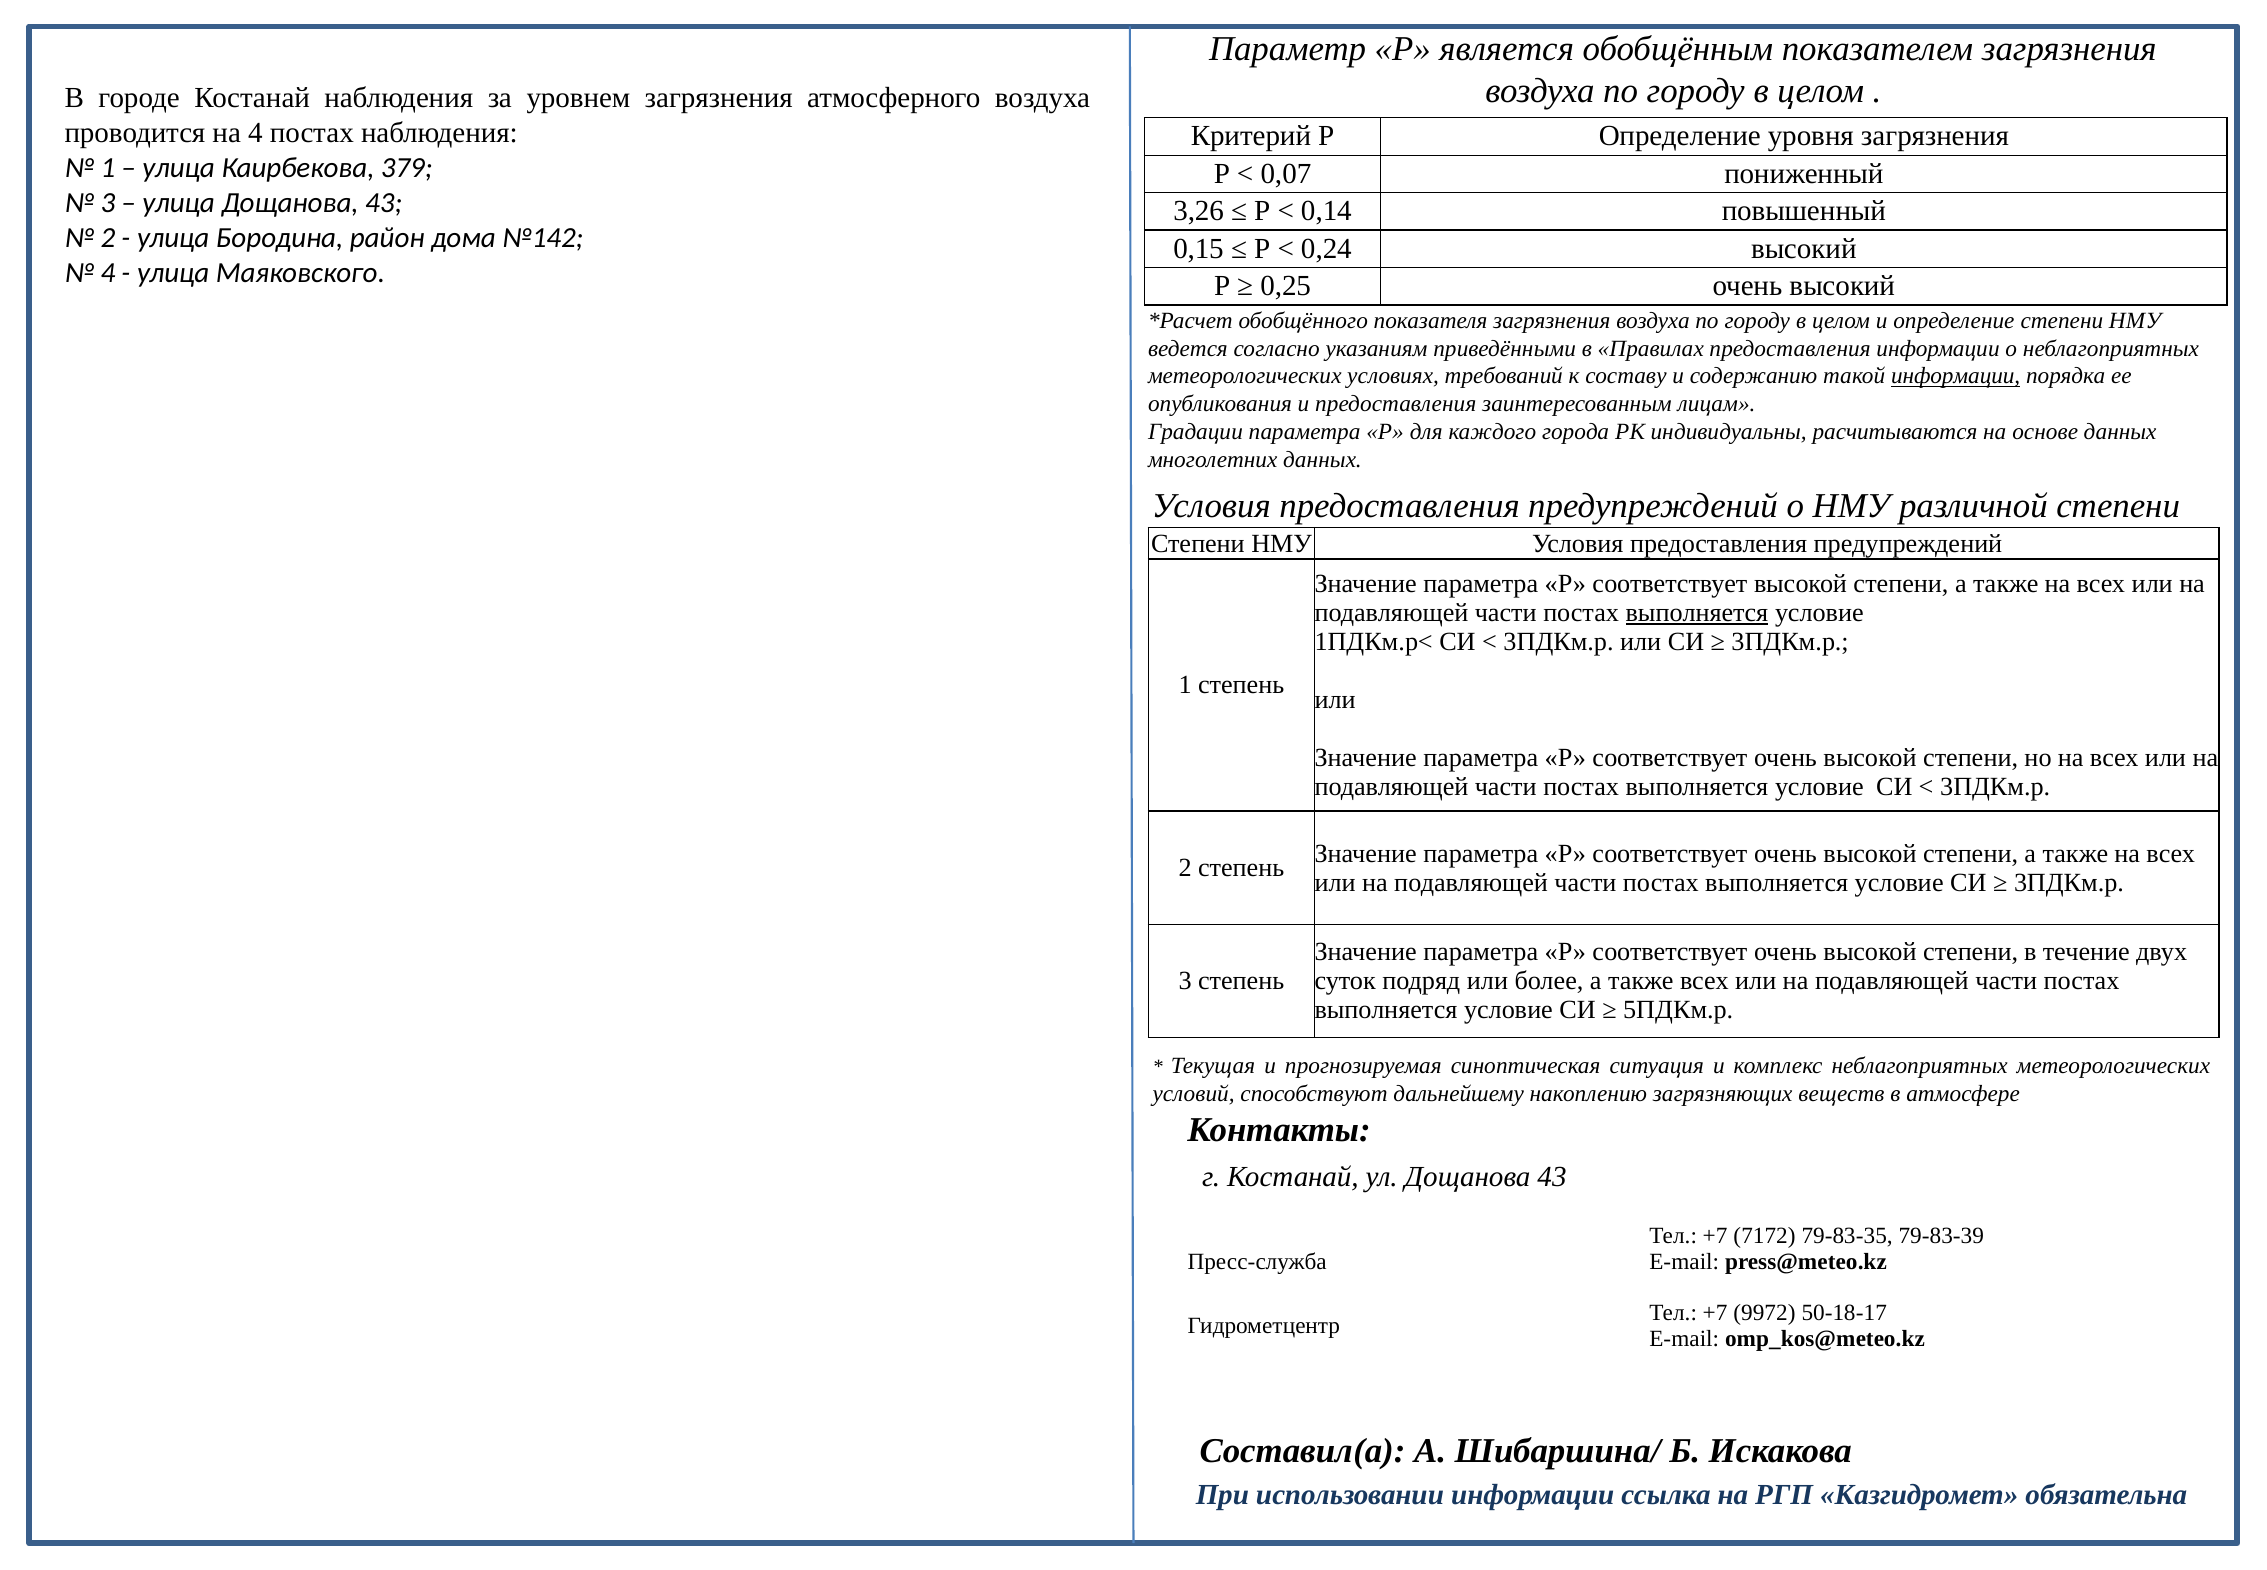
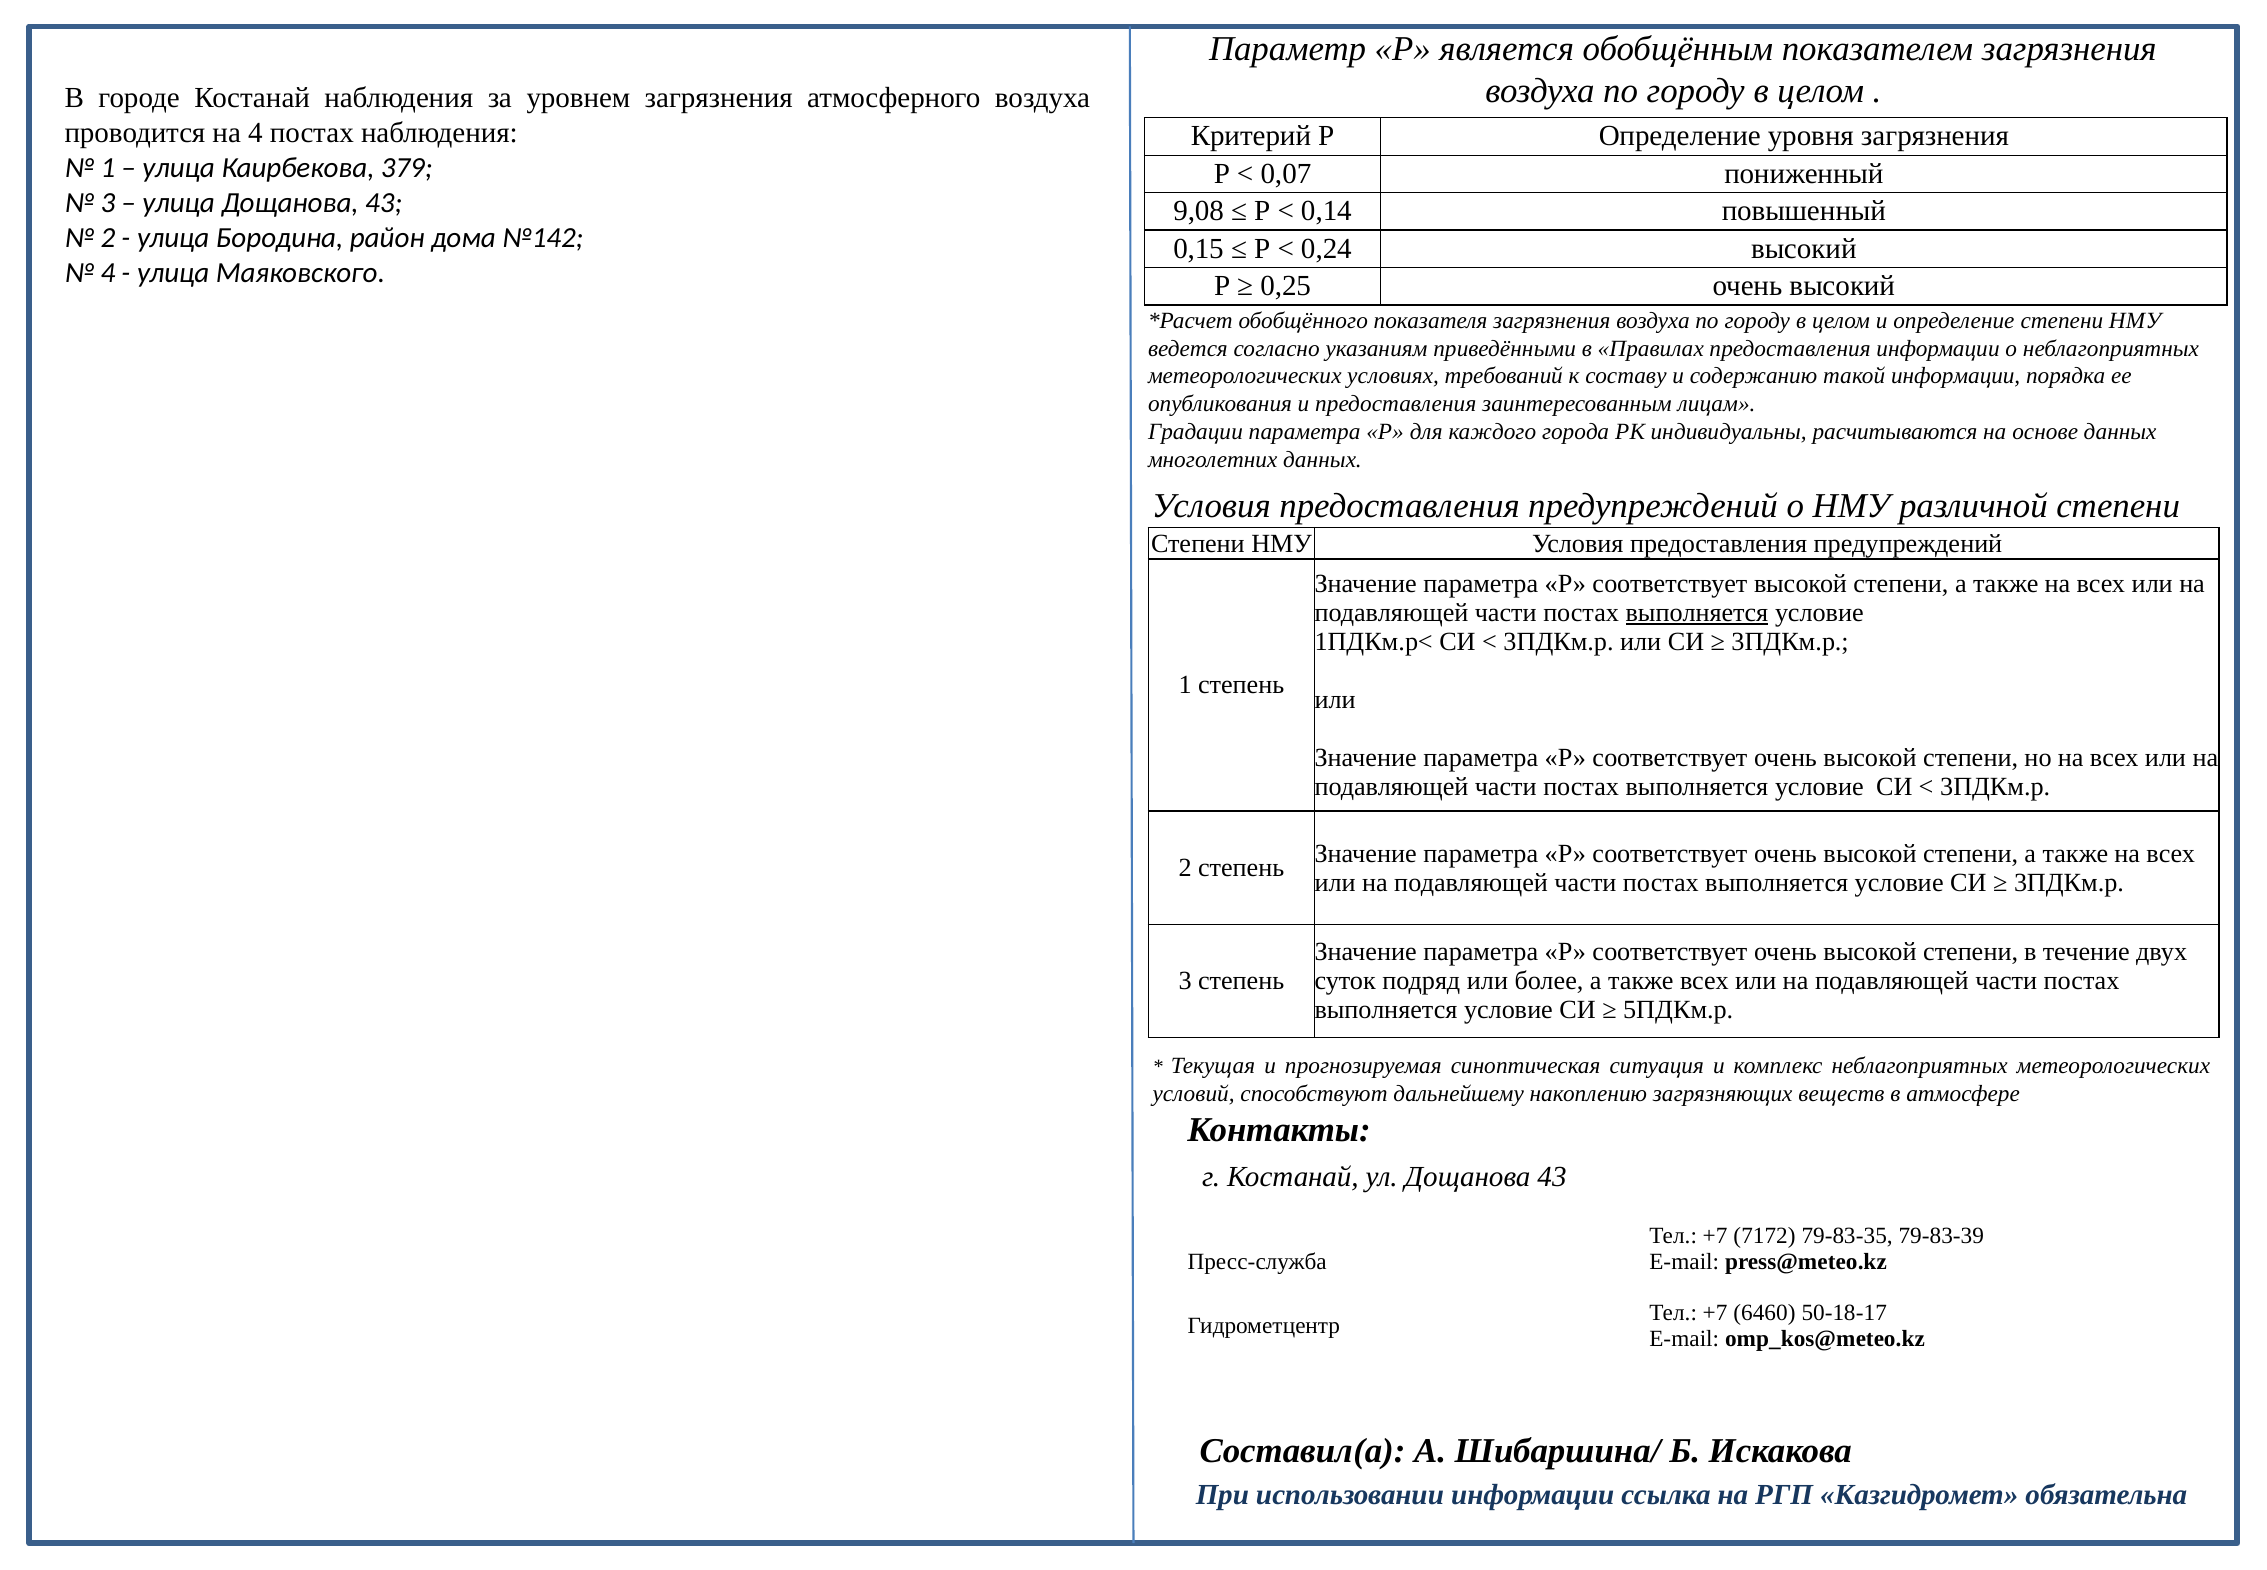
3,26: 3,26 -> 9,08
информации at (1956, 376) underline: present -> none
9972: 9972 -> 6460
